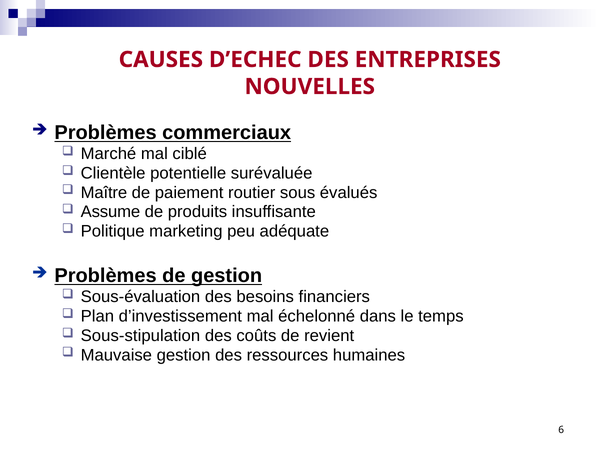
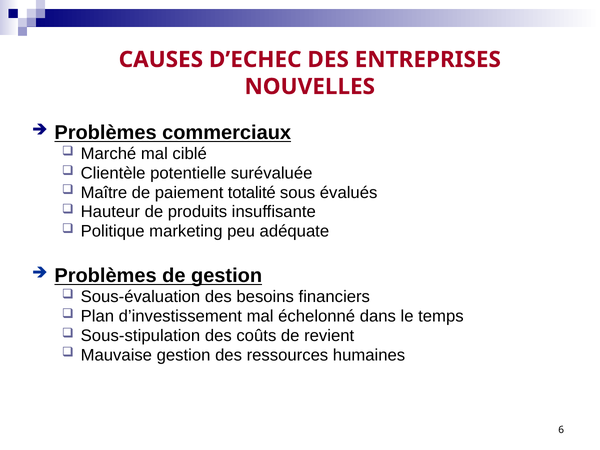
routier: routier -> totalité
Assume: Assume -> Hauteur
